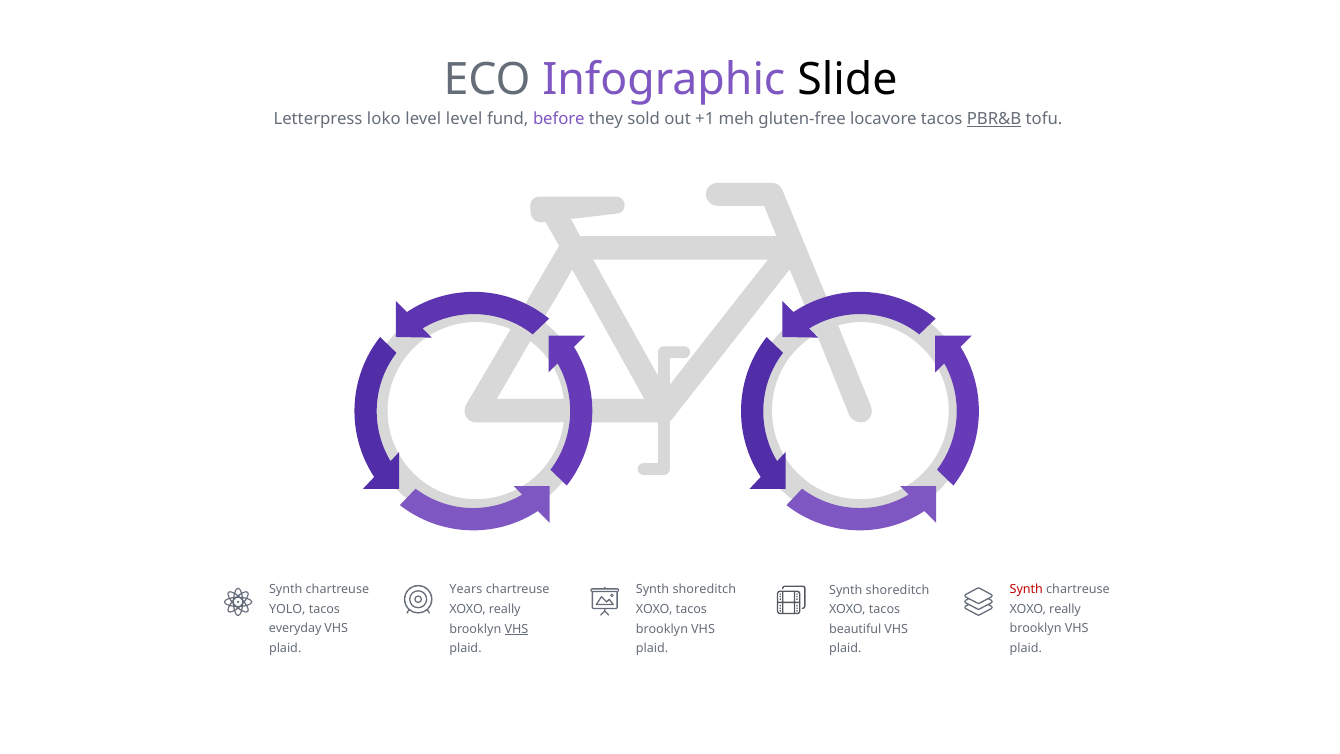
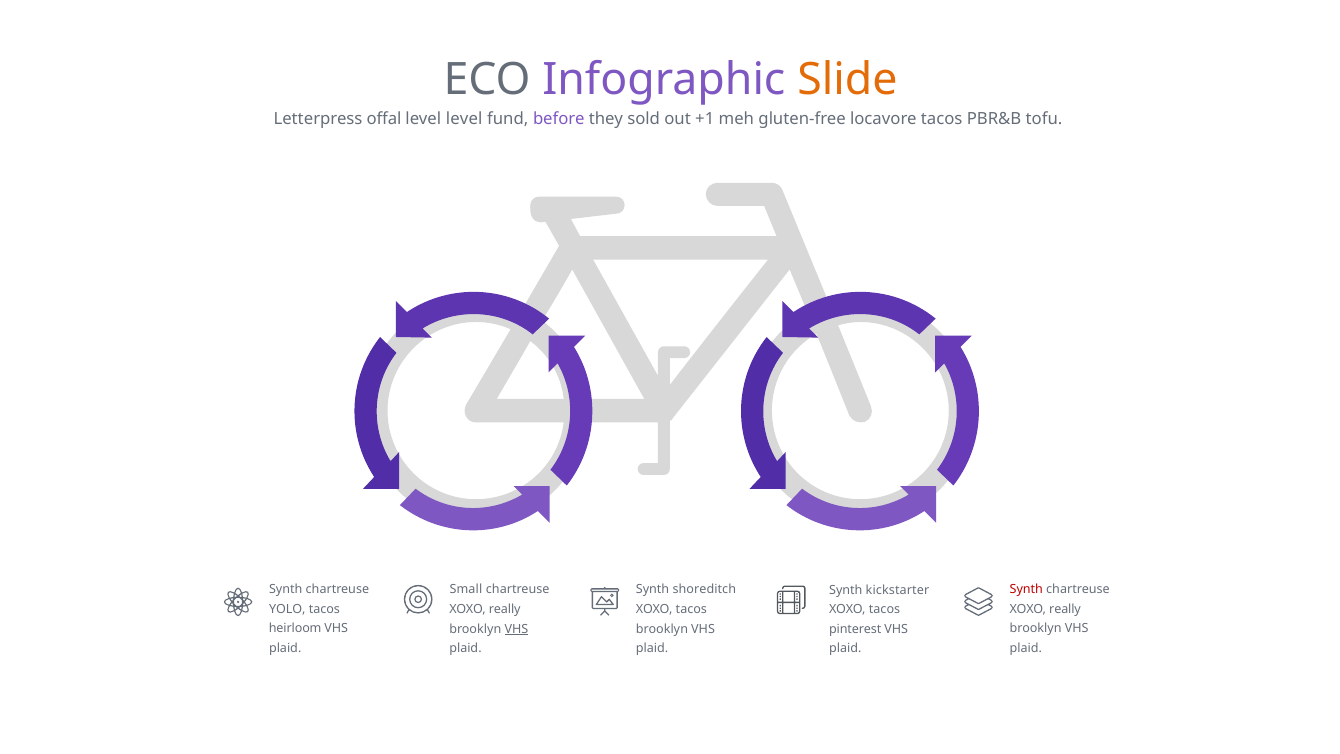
Slide colour: black -> orange
loko: loko -> offal
PBR&B underline: present -> none
Years: Years -> Small
shoreditch at (897, 590): shoreditch -> kickstarter
everyday: everyday -> heirloom
beautiful: beautiful -> pinterest
